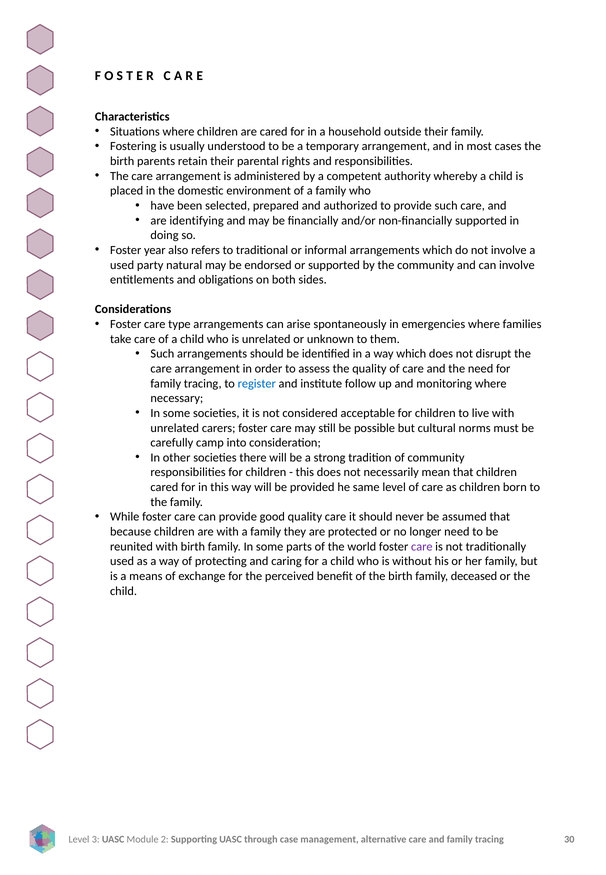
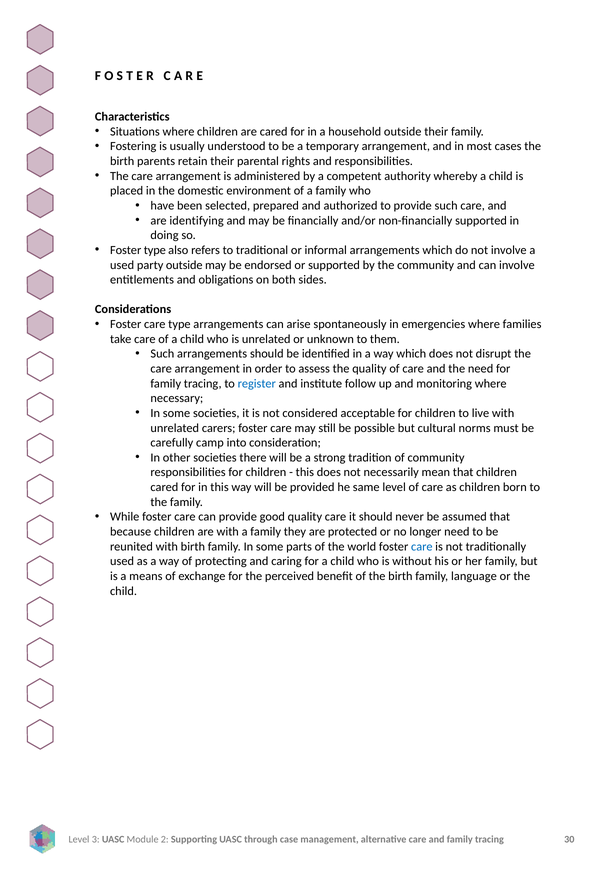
Foster year: year -> type
party natural: natural -> outside
care at (422, 547) colour: purple -> blue
deceased: deceased -> language
